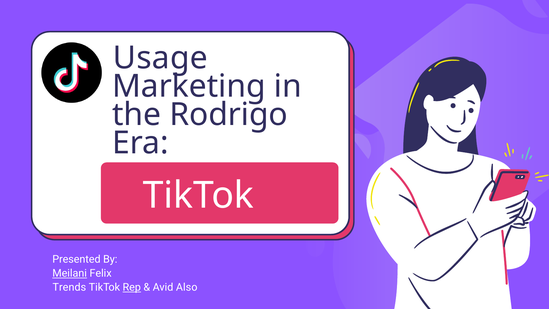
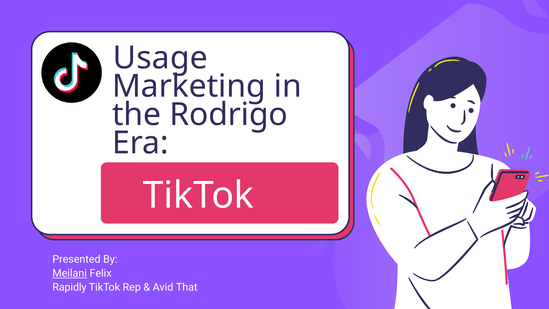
Trends: Trends -> Rapidly
Rep underline: present -> none
Also: Also -> That
